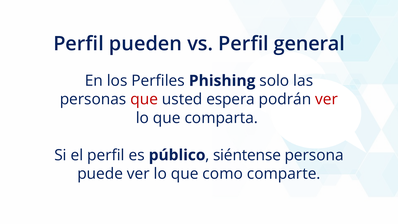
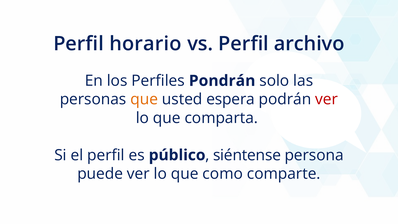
pueden: pueden -> horario
general: general -> archivo
Phishing: Phishing -> Pondrán
que at (144, 99) colour: red -> orange
